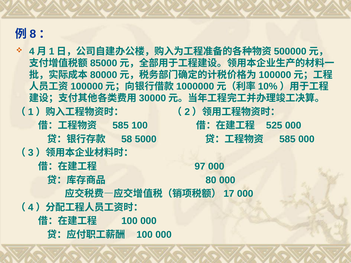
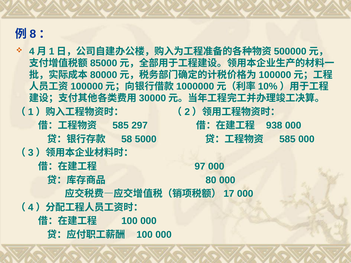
585 100: 100 -> 297
525: 525 -> 938
